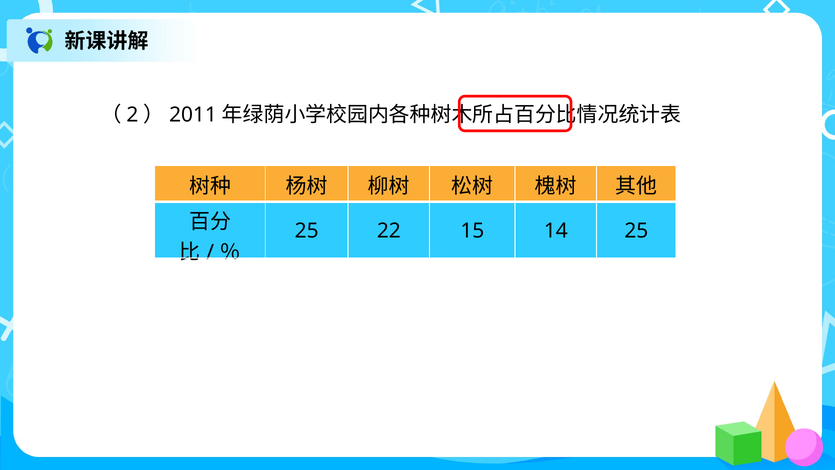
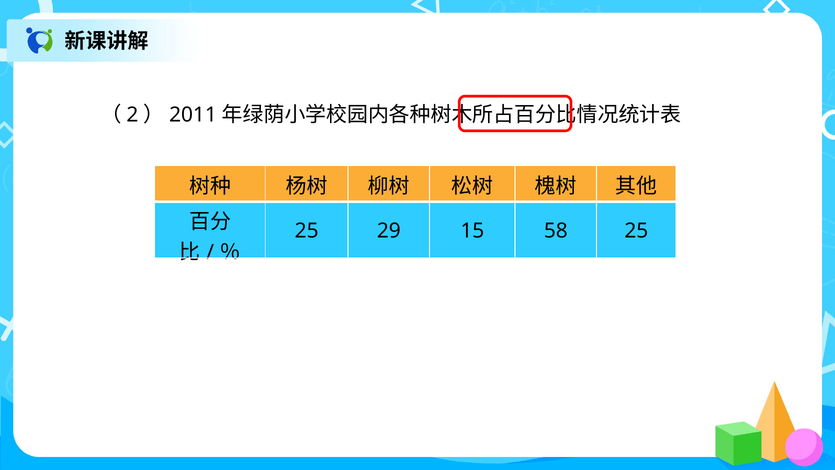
22: 22 -> 29
14: 14 -> 58
